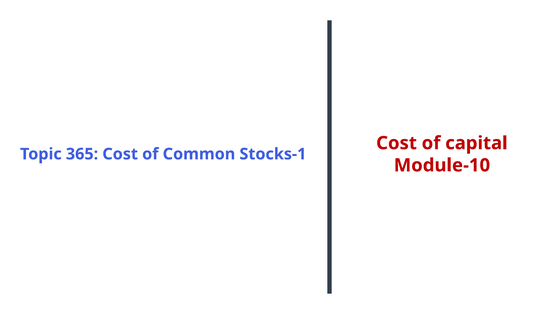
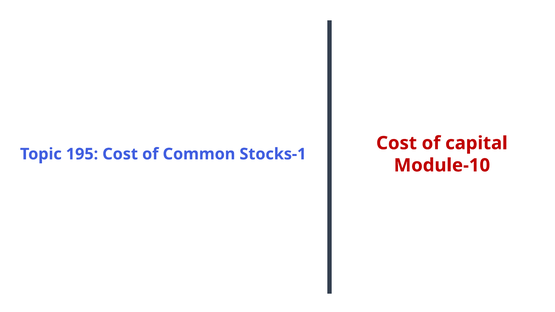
365: 365 -> 195
